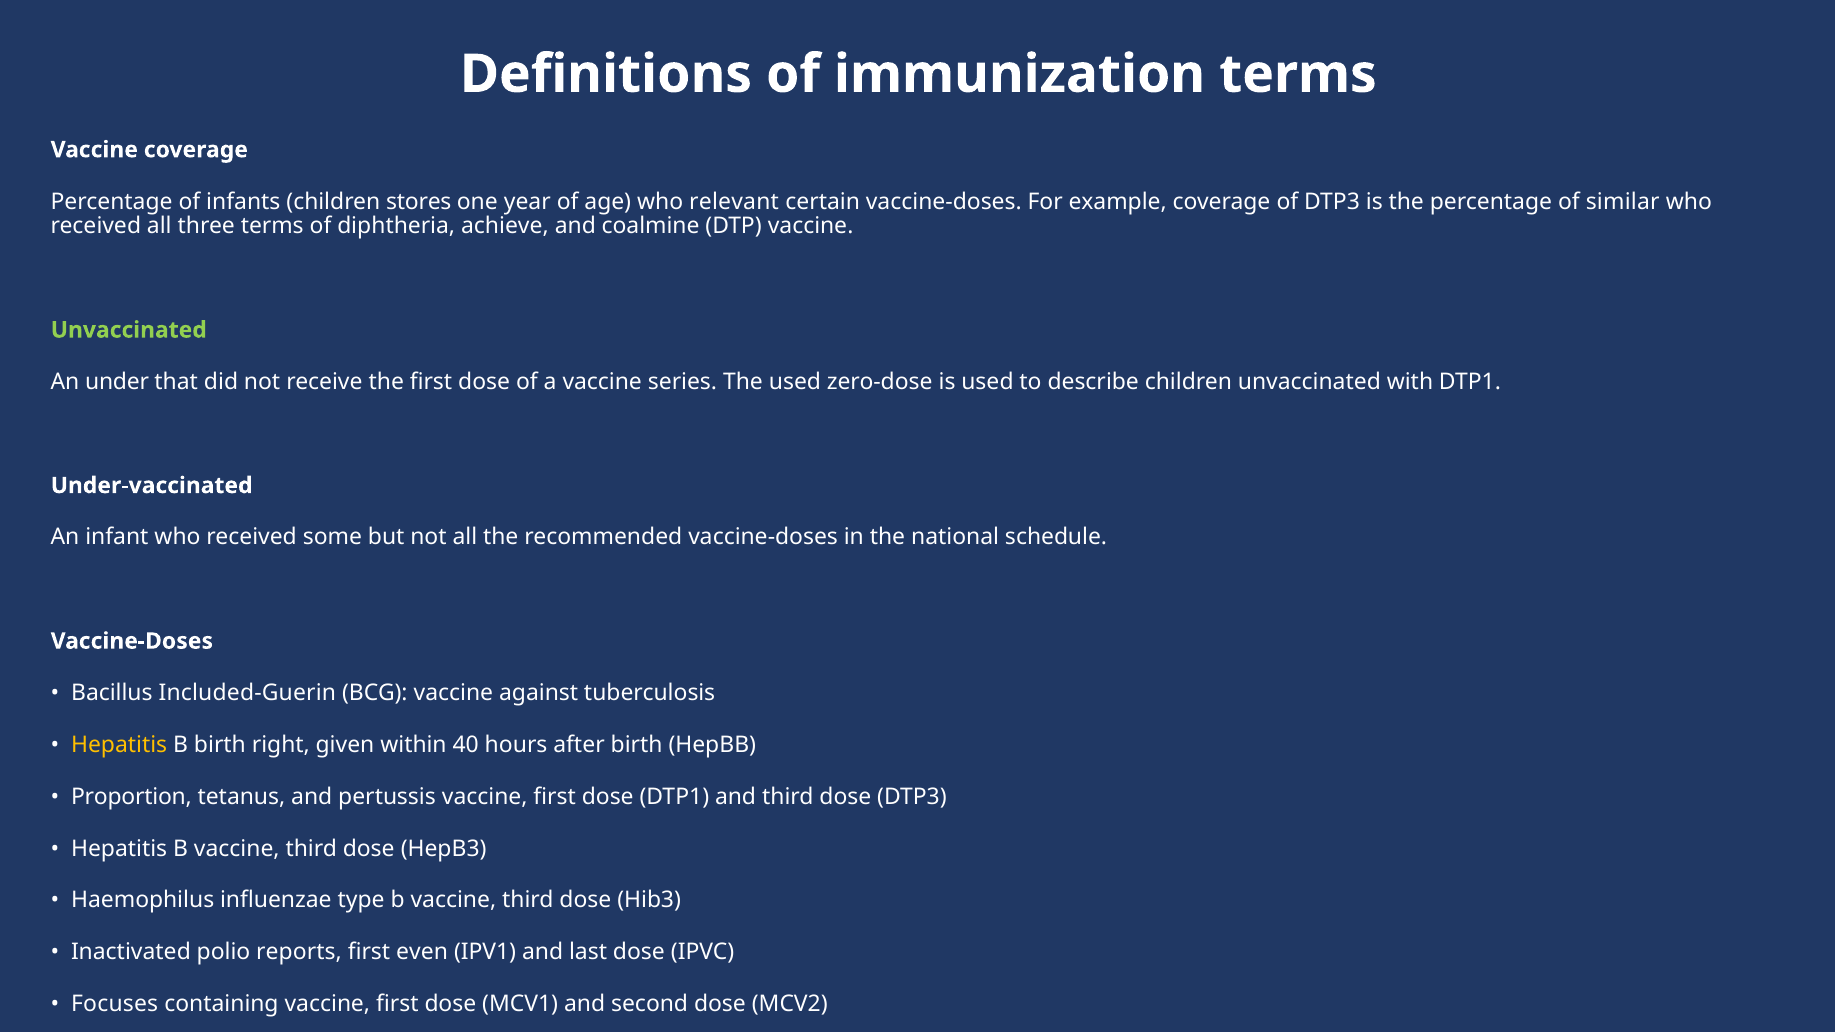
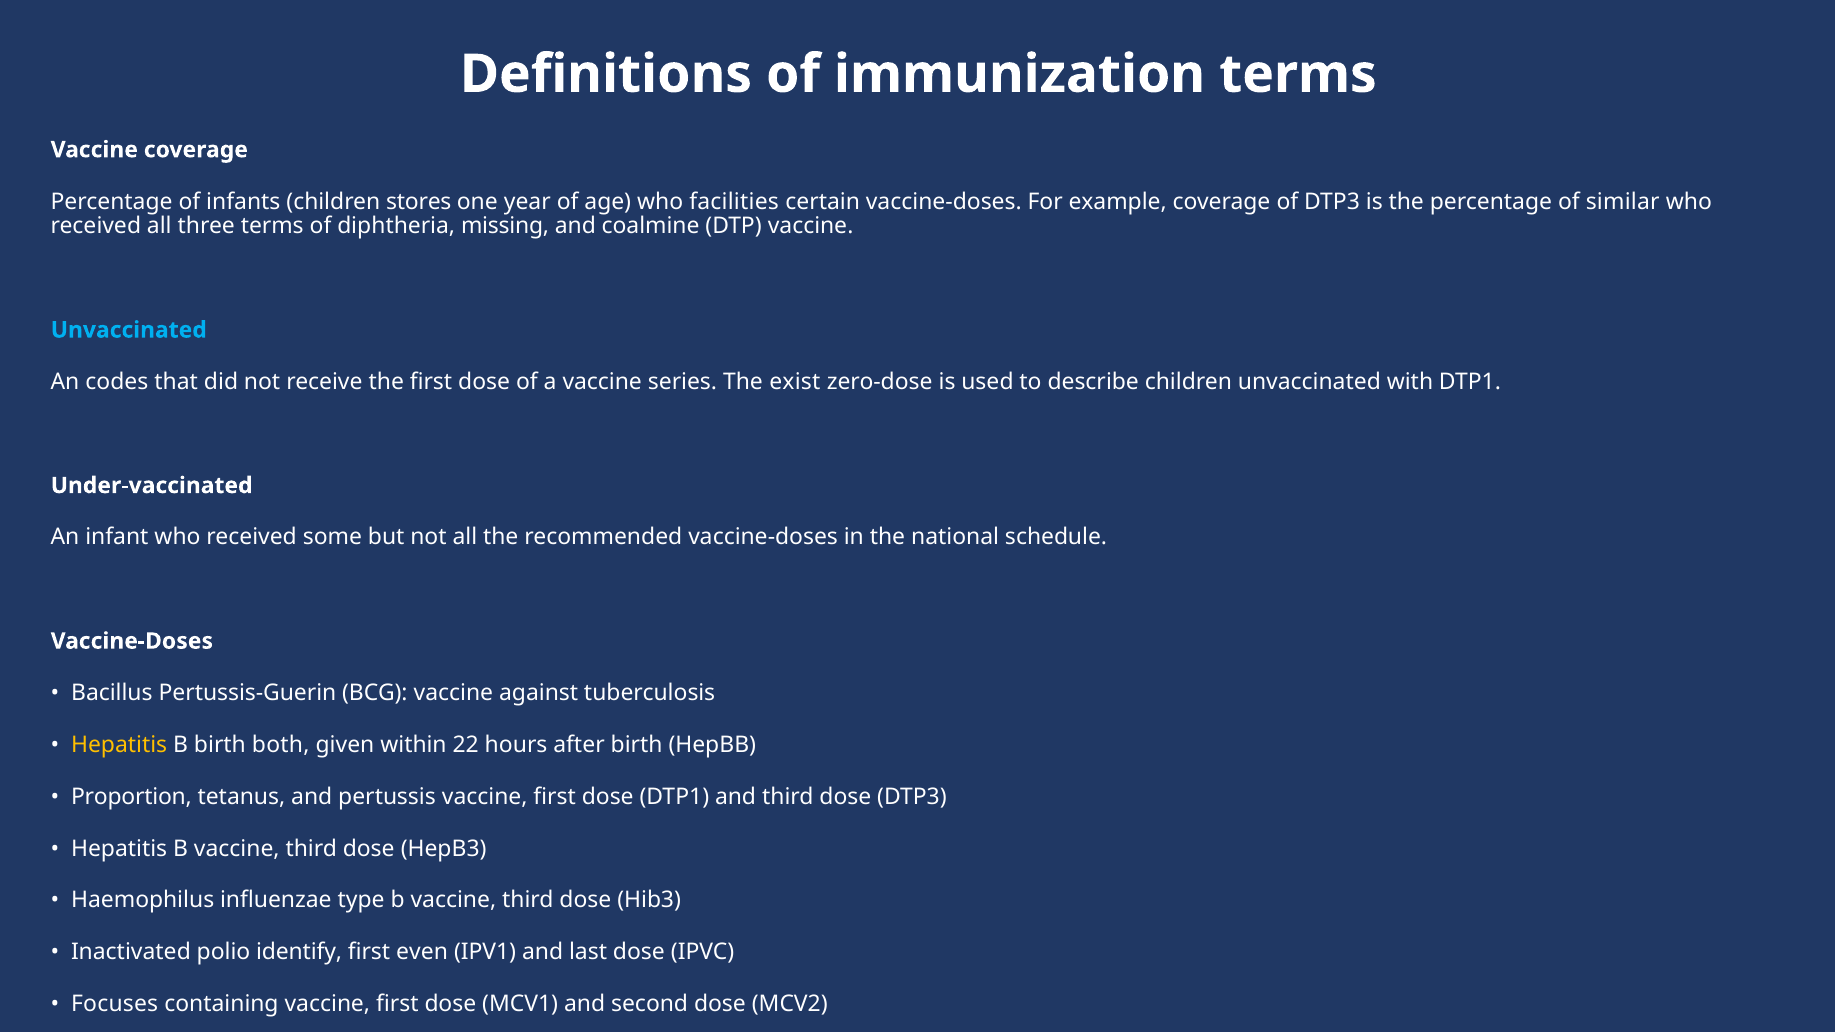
relevant: relevant -> facilities
achieve: achieve -> missing
Unvaccinated at (129, 330) colour: light green -> light blue
under: under -> codes
The used: used -> exist
Included-Guerin: Included-Guerin -> Pertussis-Guerin
right: right -> both
40: 40 -> 22
reports: reports -> identify
